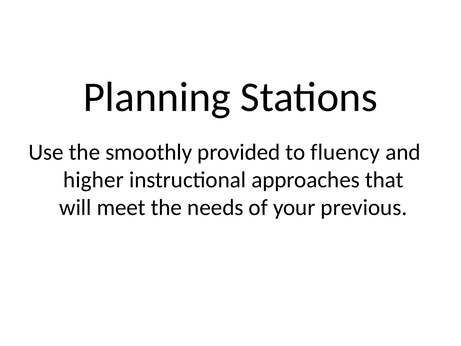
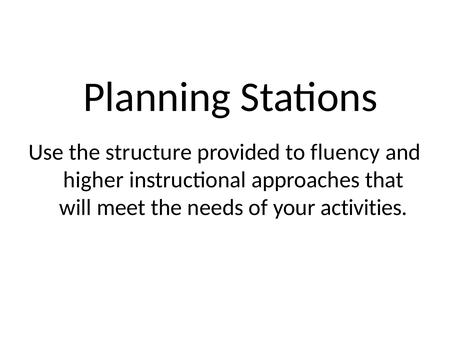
smoothly: smoothly -> structure
previous: previous -> activities
